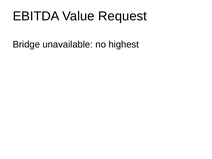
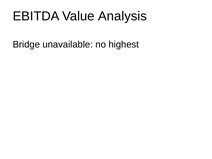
Request: Request -> Analysis
